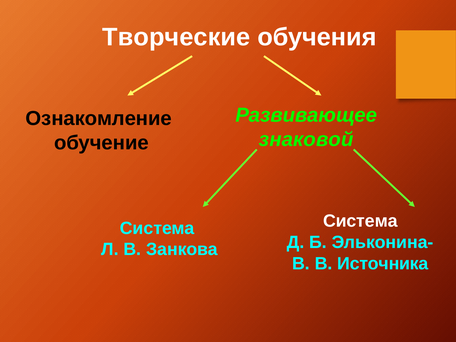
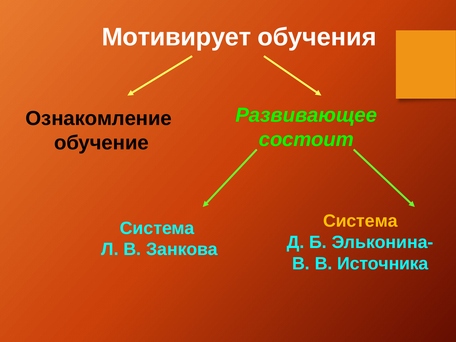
Творческие: Творческие -> Мотивирует
знаковой: знаковой -> состоит
Система at (360, 221) colour: white -> yellow
